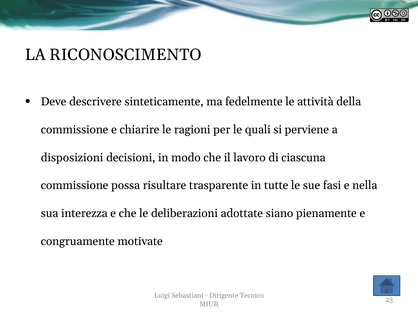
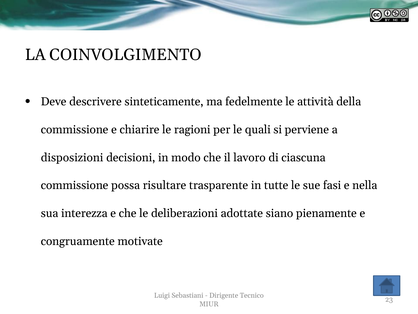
RICONOSCIMENTO: RICONOSCIMENTO -> COINVOLGIMENTO
